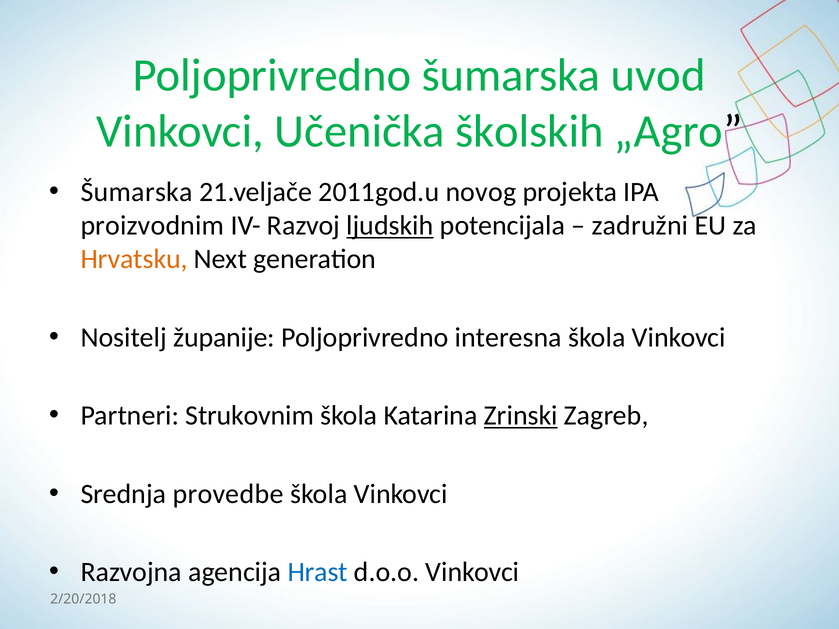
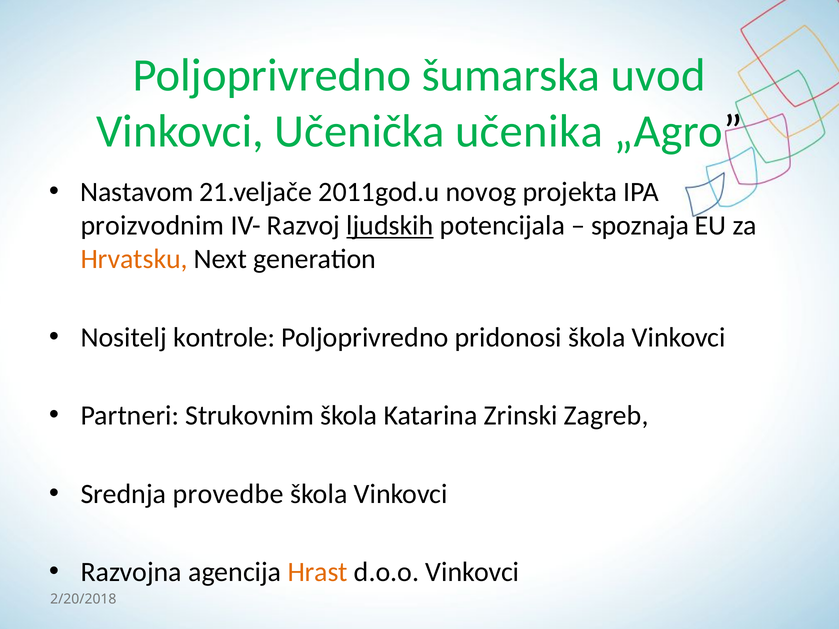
školskih: školskih -> učenika
Šumarska at (137, 192): Šumarska -> Nastavom
zadružni: zadružni -> spoznaja
županije: županije -> kontrole
interesna: interesna -> pridonosi
Zrinski underline: present -> none
Hrast colour: blue -> orange
